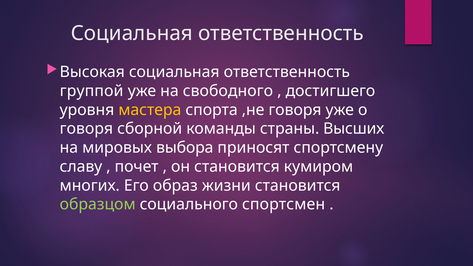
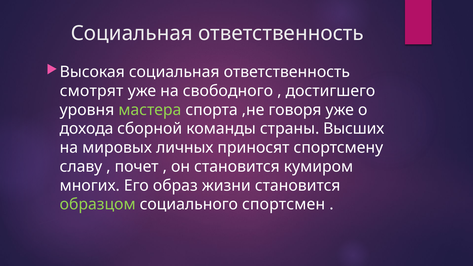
группой: группой -> смотрят
мастера colour: yellow -> light green
говоря at (86, 129): говоря -> дохода
выбора: выбора -> личных
